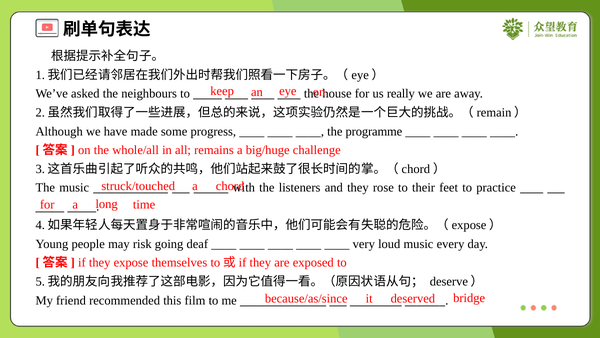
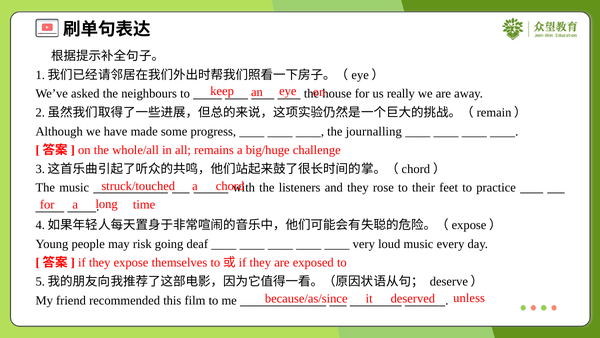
programme: programme -> journalling
bridge: bridge -> unless
